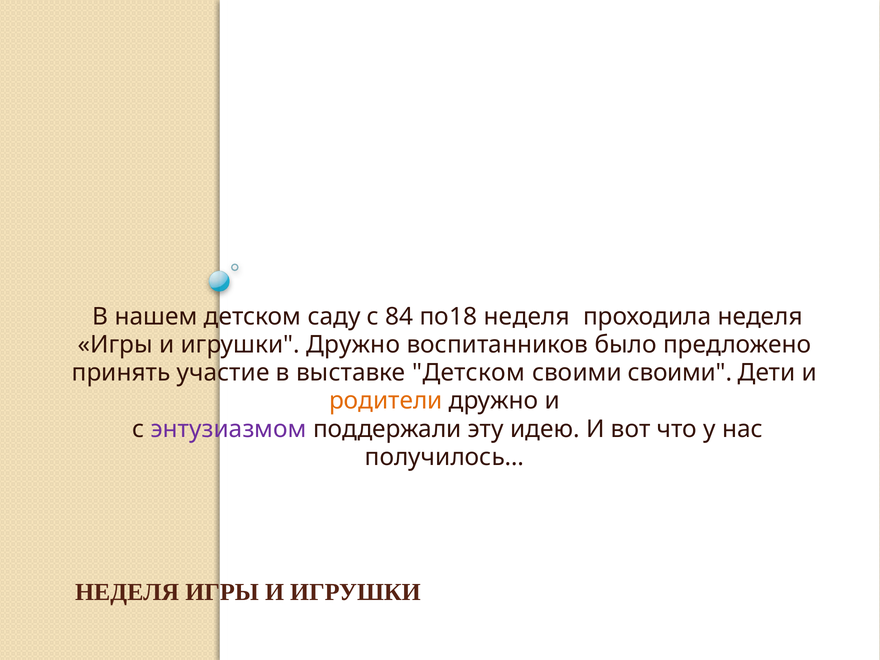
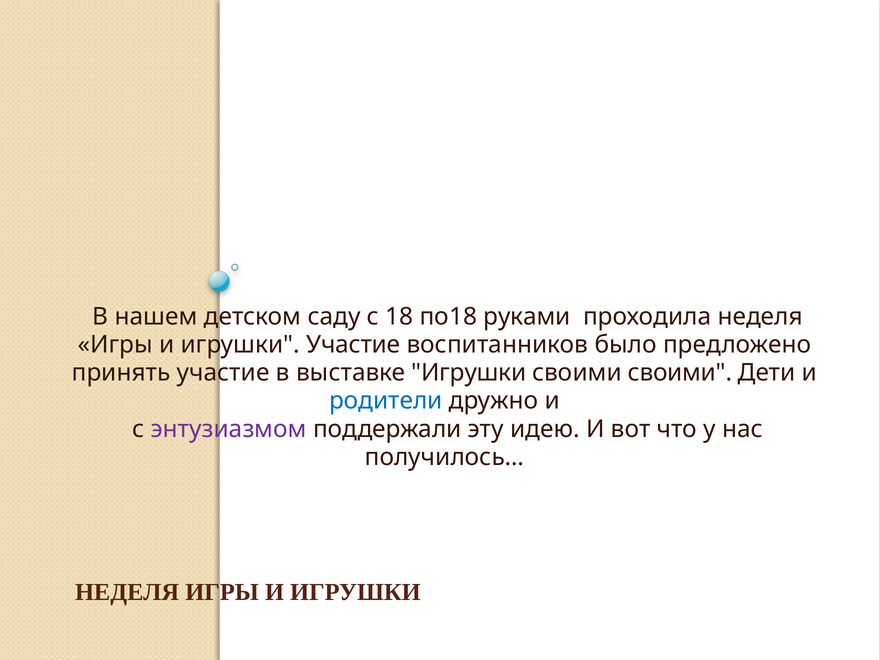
84: 84 -> 18
по18 неделя: неделя -> руками
игрушки Дружно: Дружно -> Участие
выставке Детском: Детском -> Игрушки
родители colour: orange -> blue
